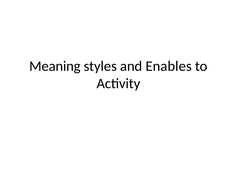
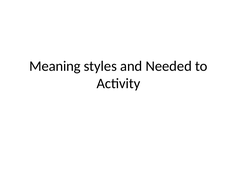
Enables: Enables -> Needed
